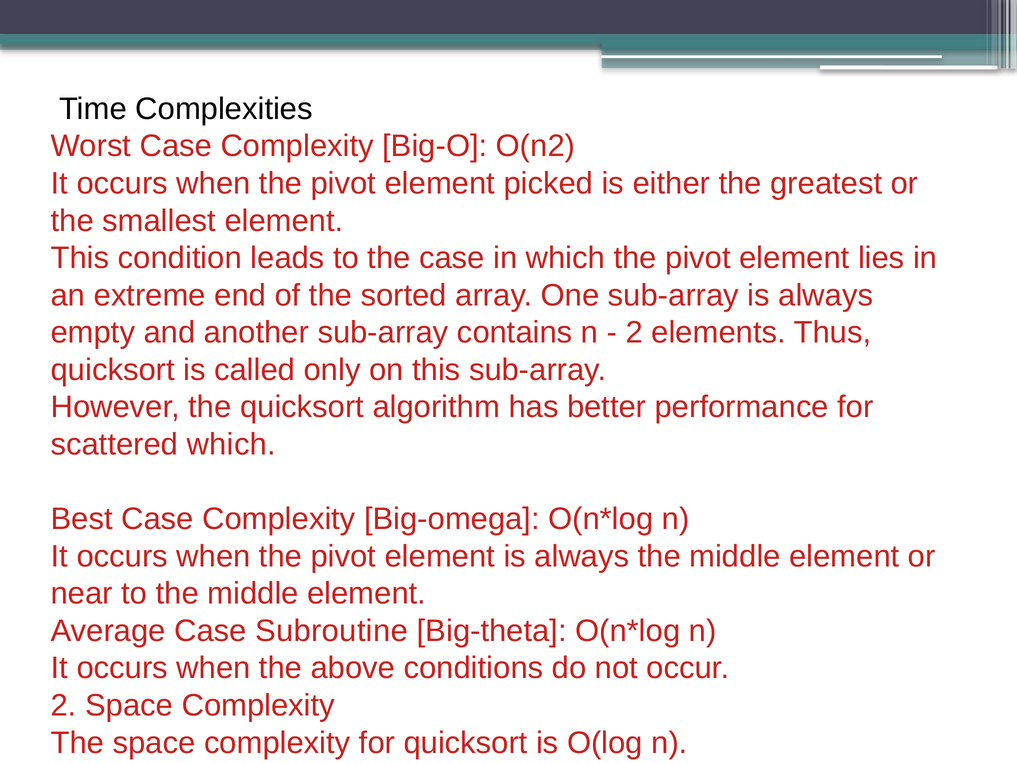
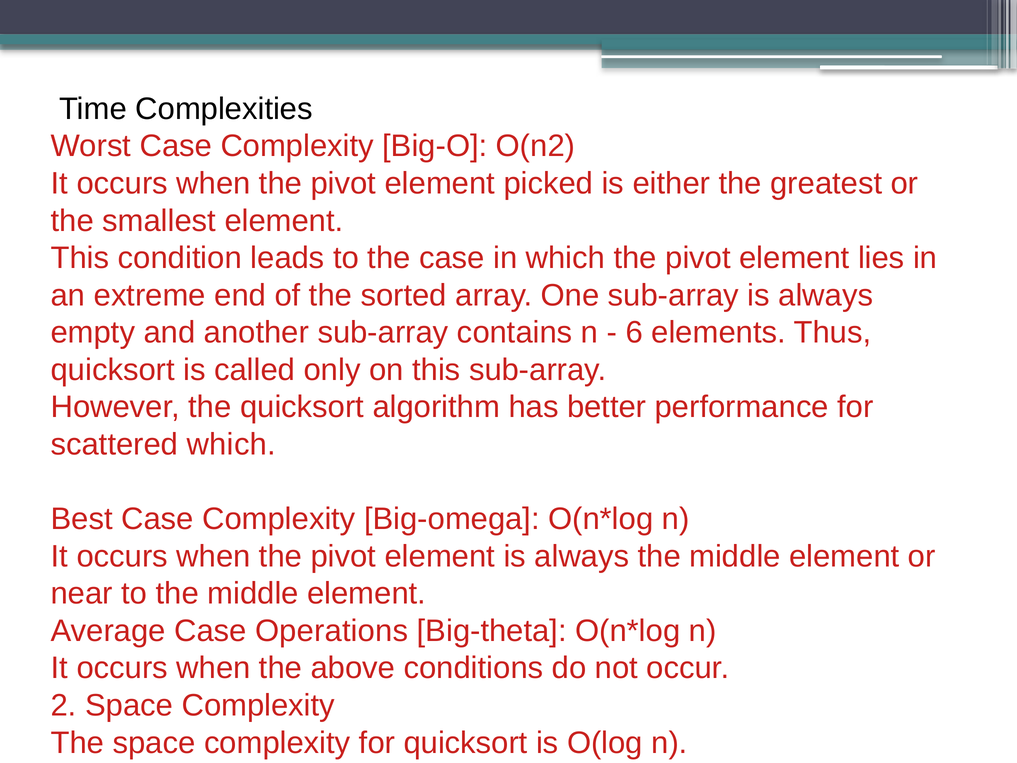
2 at (634, 333): 2 -> 6
Subroutine: Subroutine -> Operations
